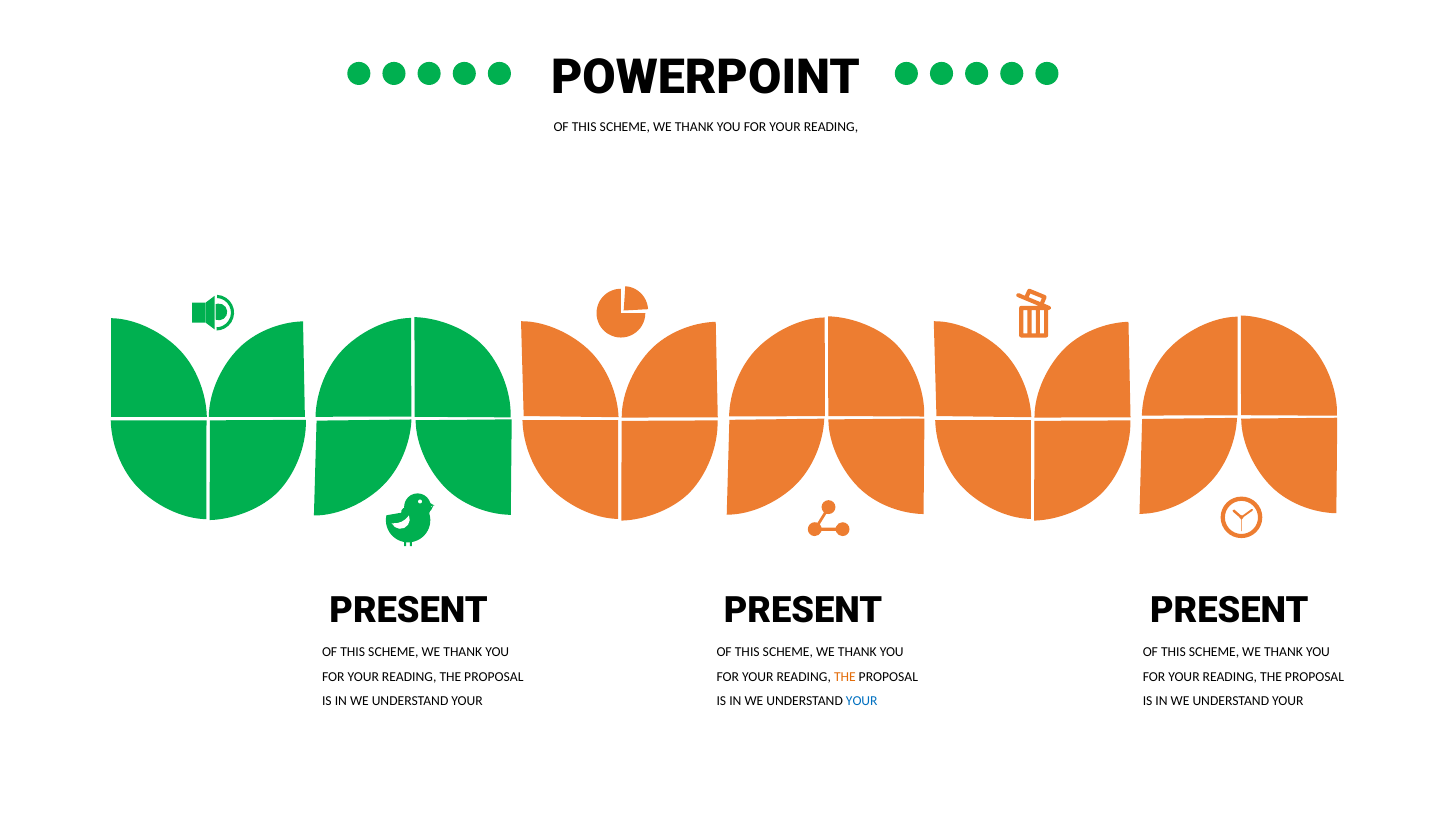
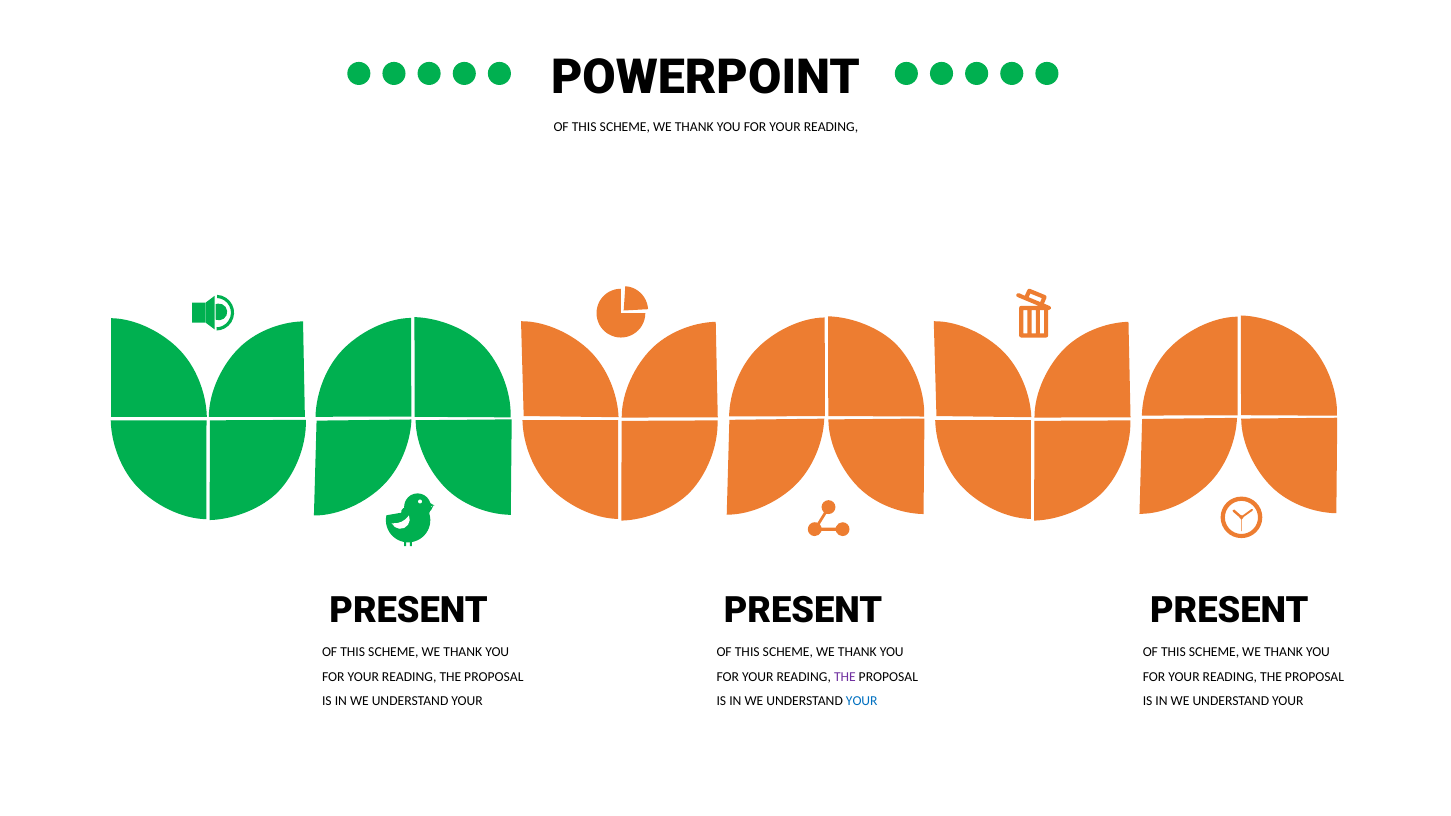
THE at (845, 677) colour: orange -> purple
